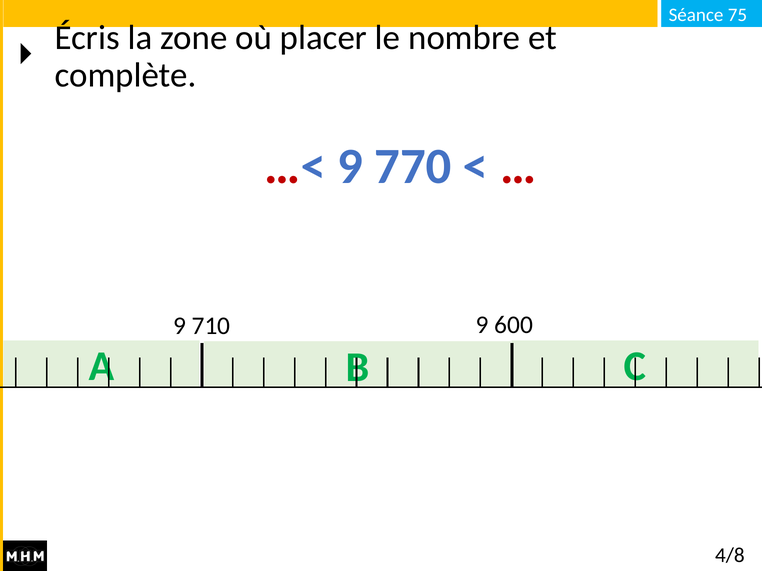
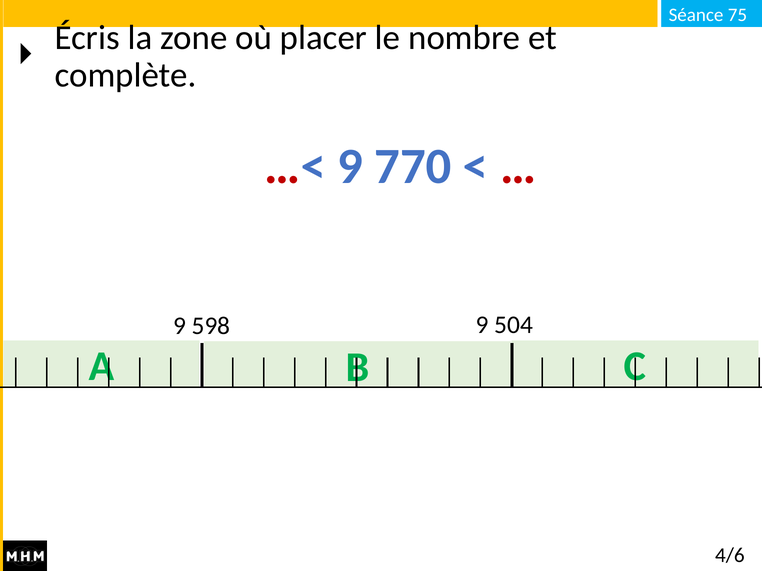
710: 710 -> 598
600: 600 -> 504
4/8: 4/8 -> 4/6
